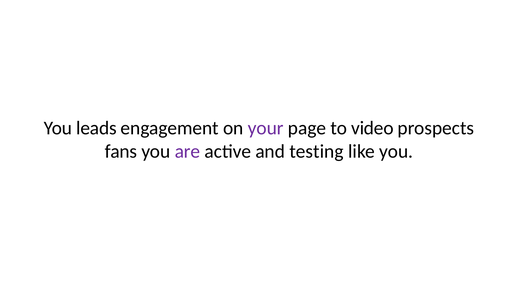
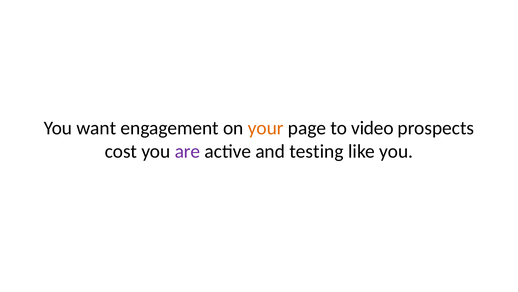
leads: leads -> want
your colour: purple -> orange
fans: fans -> cost
